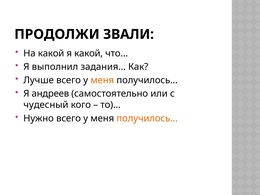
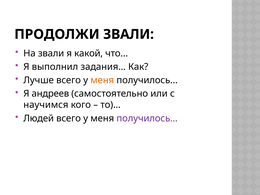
На какой: какой -> звали
чудесный: чудесный -> научимся
Нужно: Нужно -> Людей
получилось… at (147, 118) colour: orange -> purple
